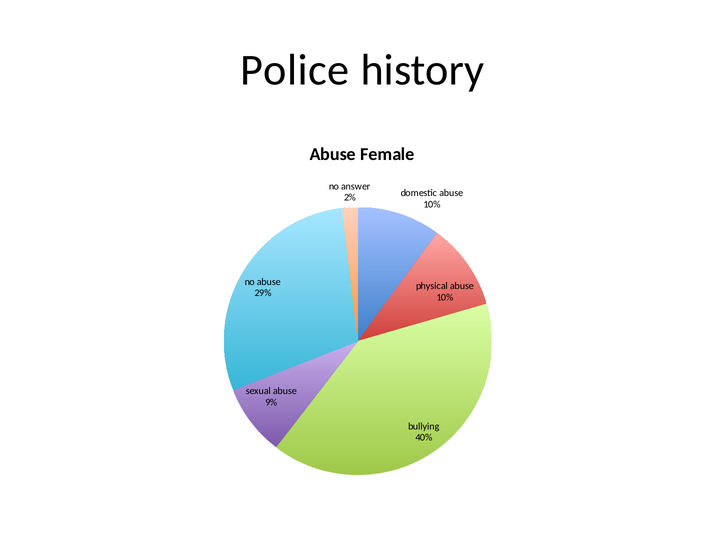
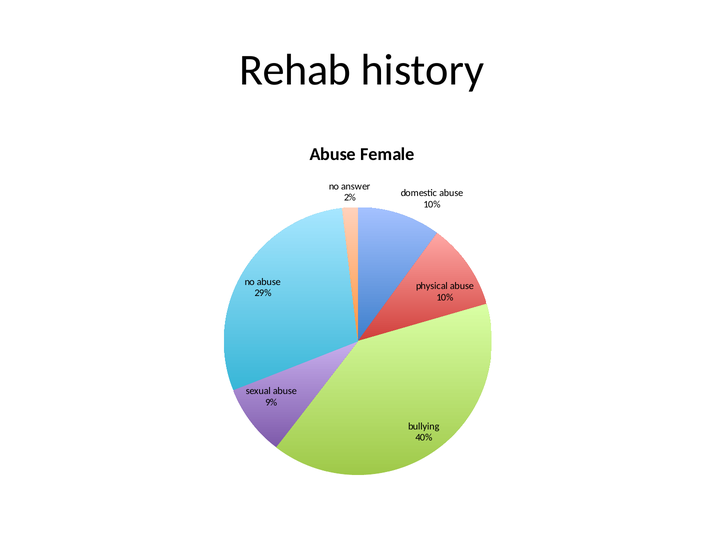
Police: Police -> Rehab
